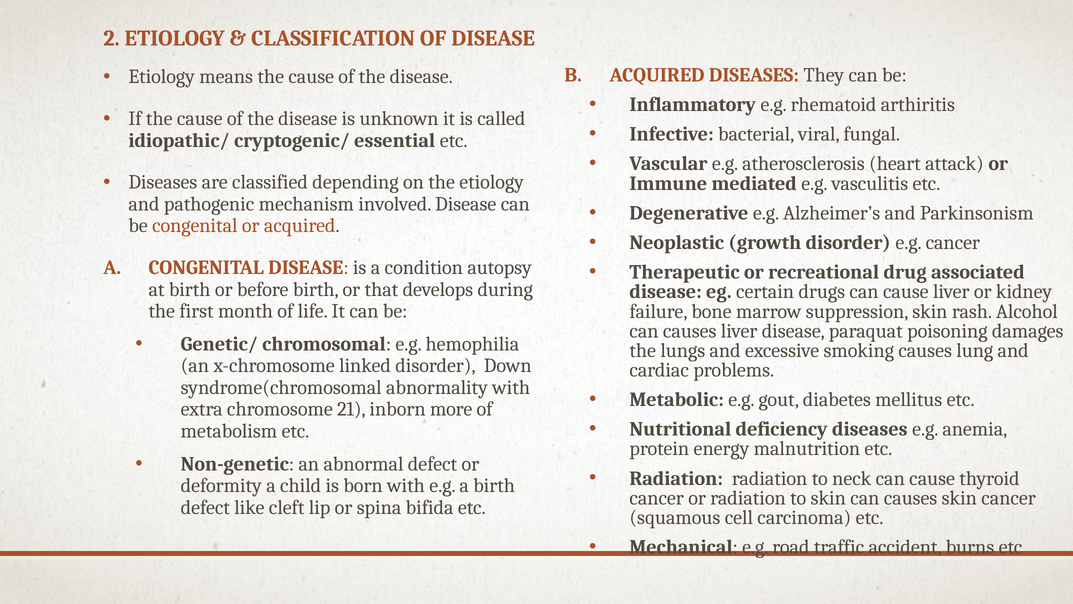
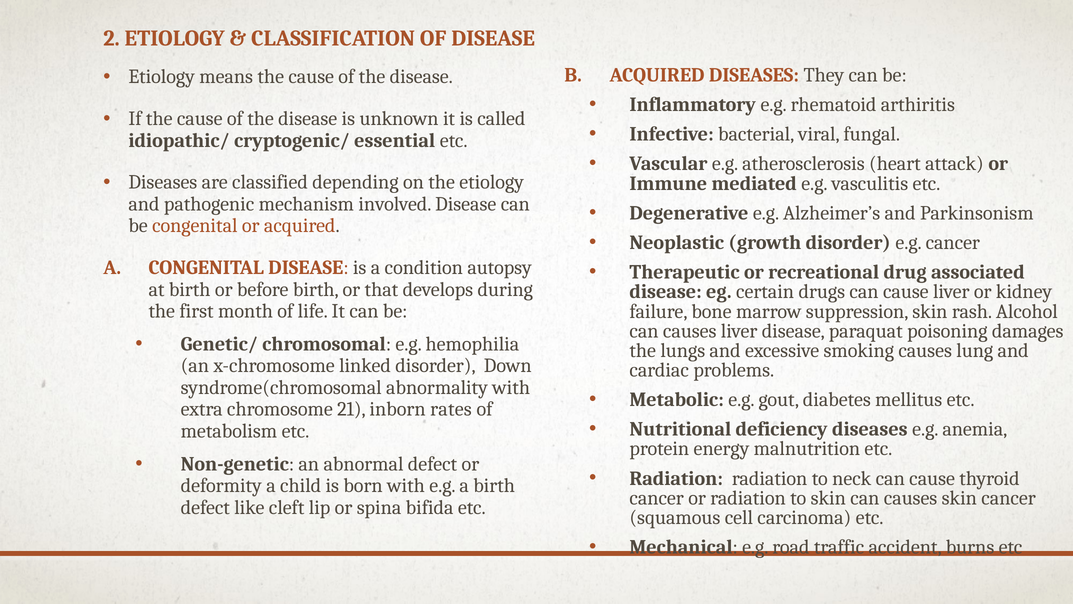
more: more -> rates
